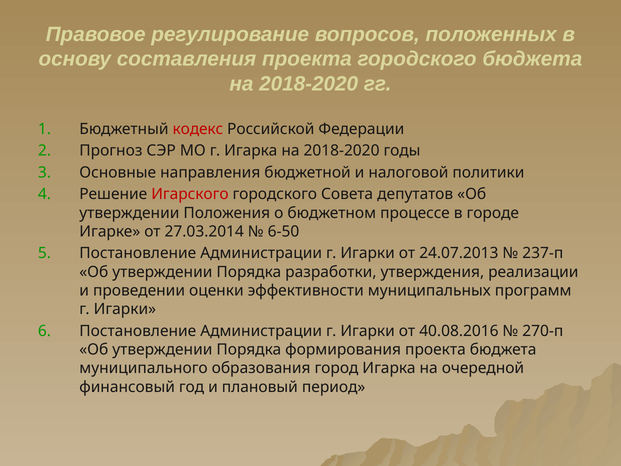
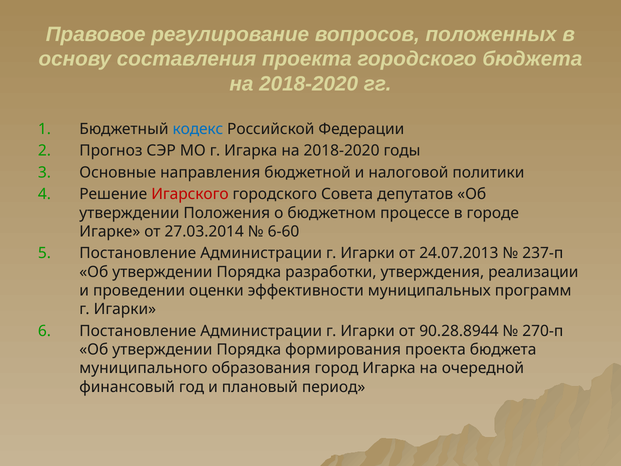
кодекс colour: red -> blue
6-50: 6-50 -> 6-60
40.08.2016: 40.08.2016 -> 90.28.8944
